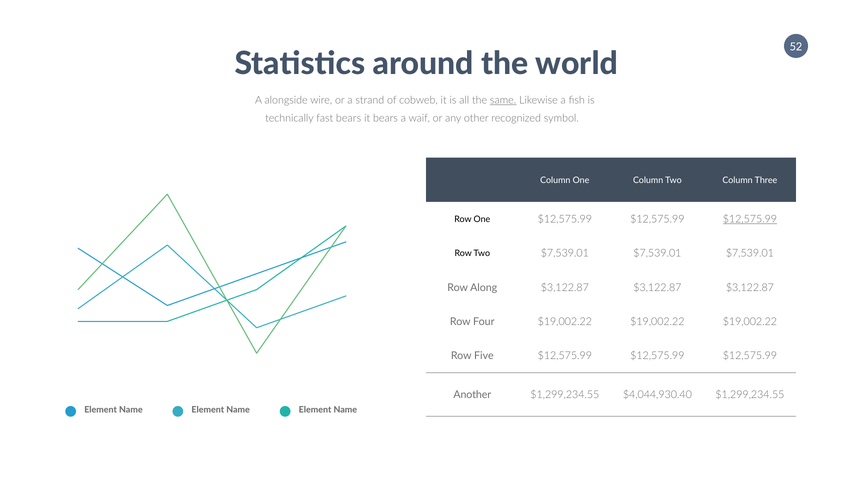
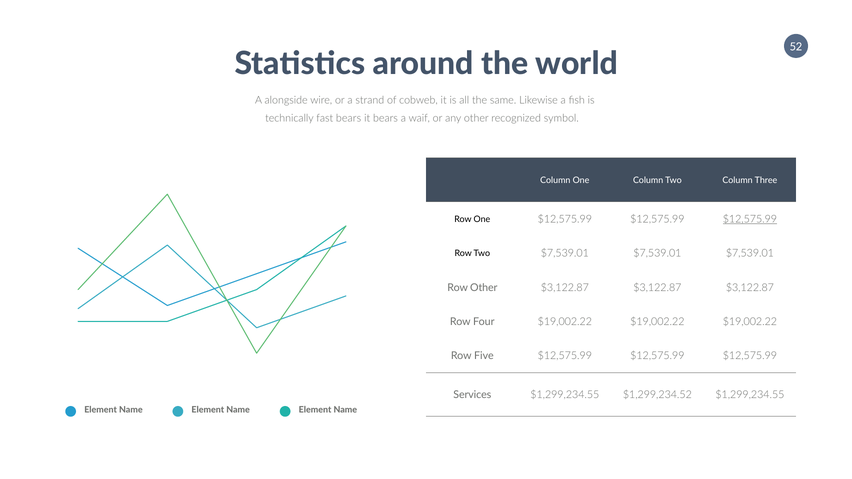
same underline: present -> none
Row Along: Along -> Other
Another: Another -> Services
$4,044,930.40: $4,044,930.40 -> $1,299,234.52
